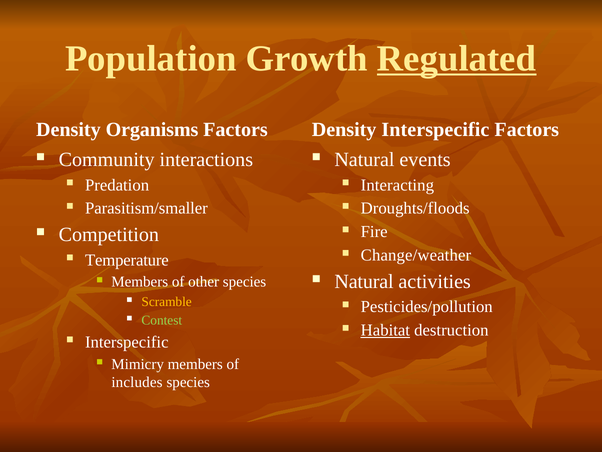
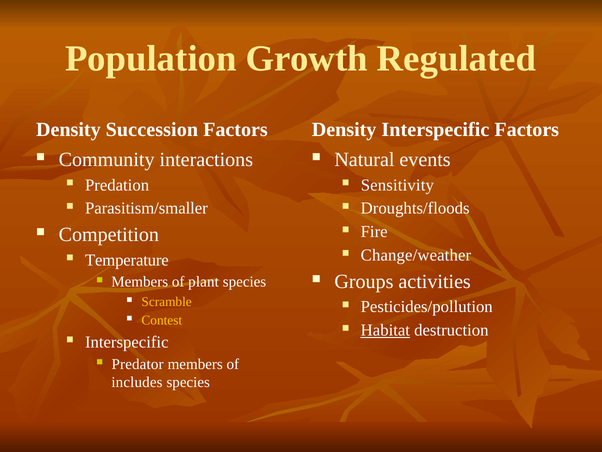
Regulated underline: present -> none
Organisms: Organisms -> Succession
Interacting: Interacting -> Sensitivity
Natural at (364, 281): Natural -> Groups
other: other -> plant
Contest colour: light green -> yellow
Mimicry: Mimicry -> Predator
